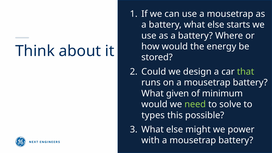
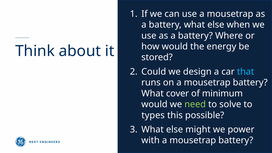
starts: starts -> when
that colour: light green -> light blue
given: given -> cover
